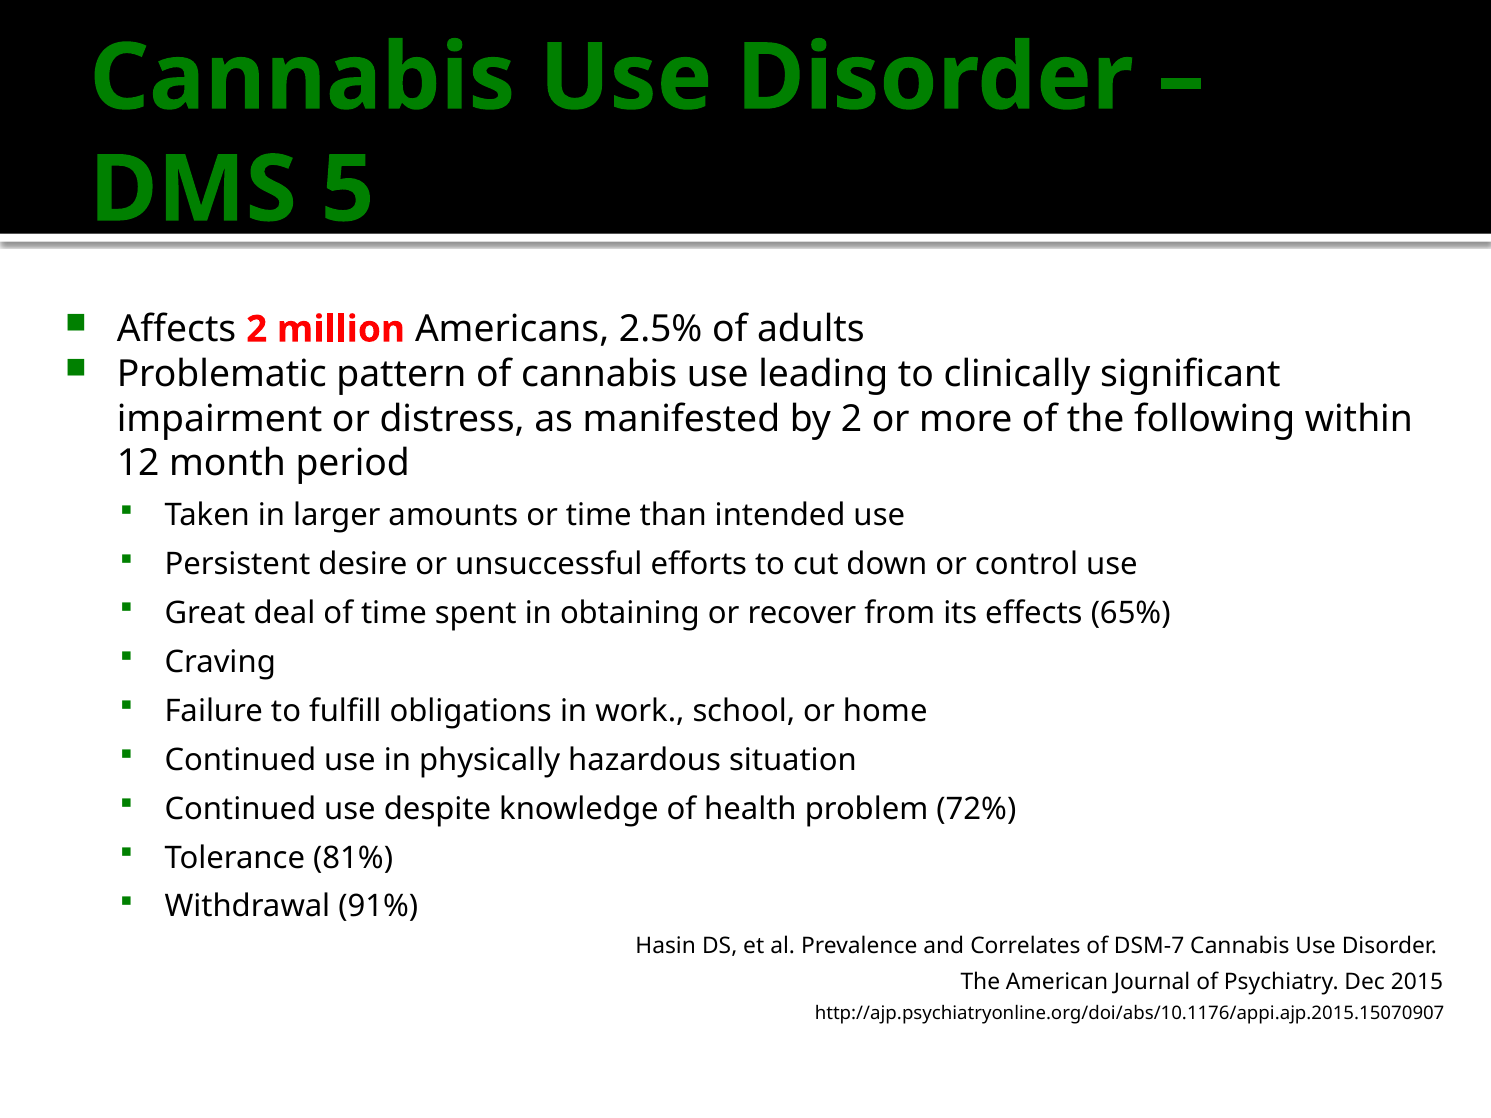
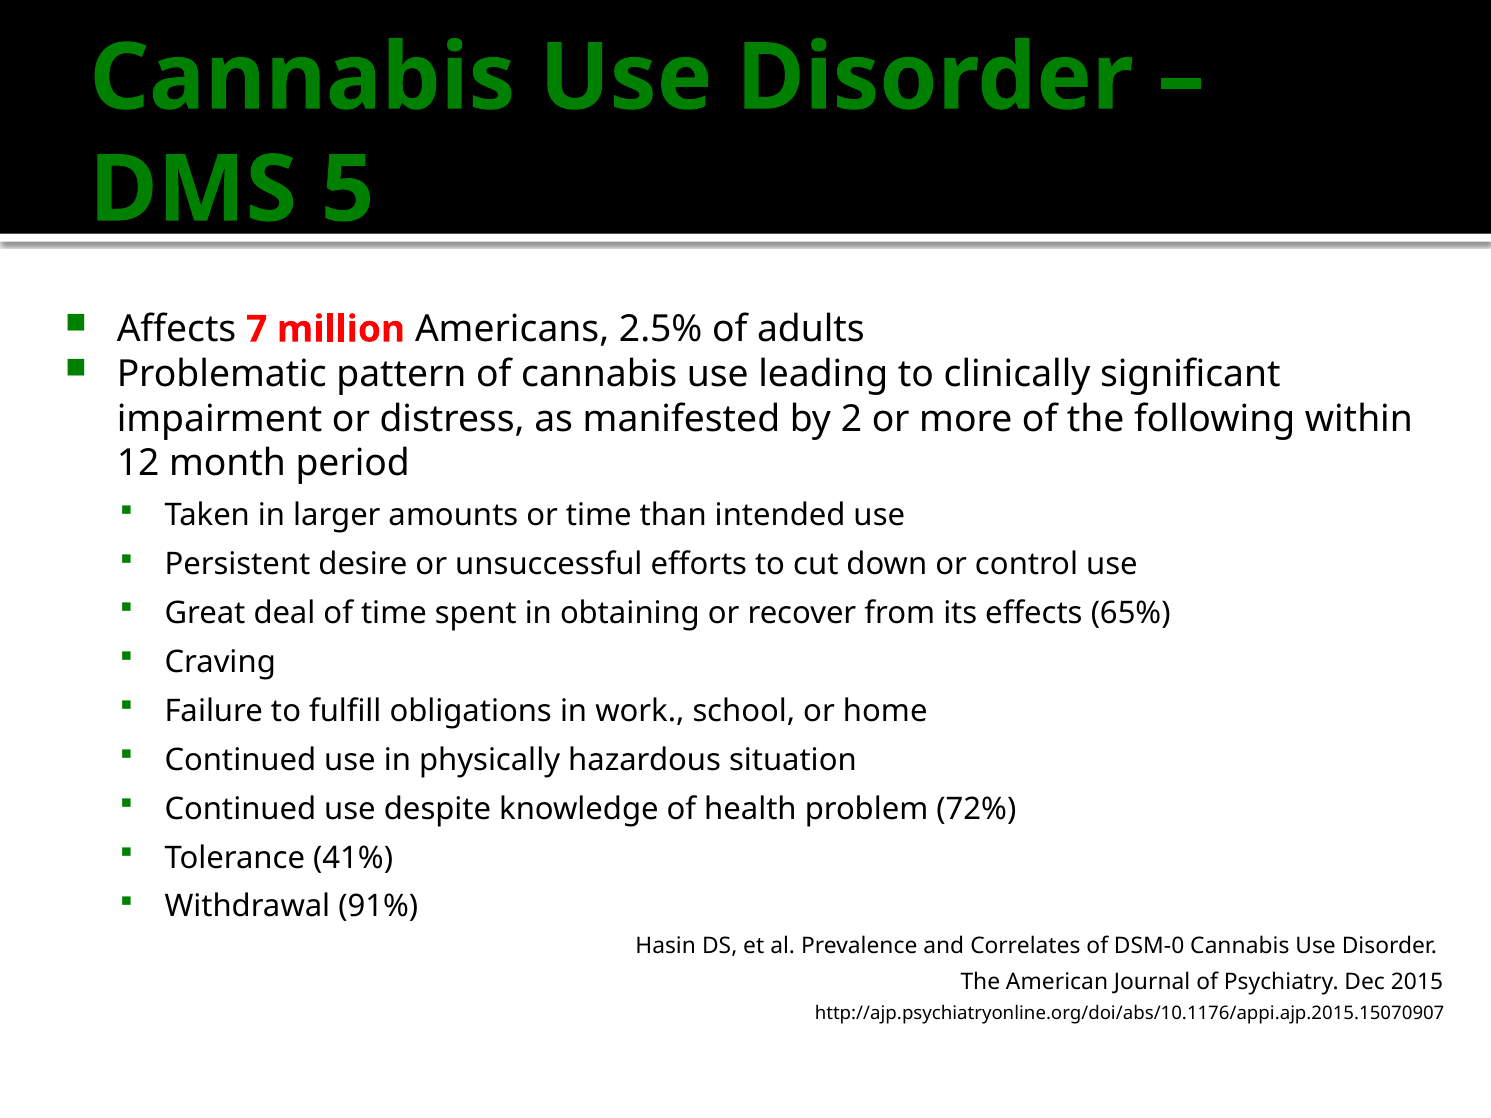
Affects 2: 2 -> 7
81%: 81% -> 41%
DSM-7: DSM-7 -> DSM-0
